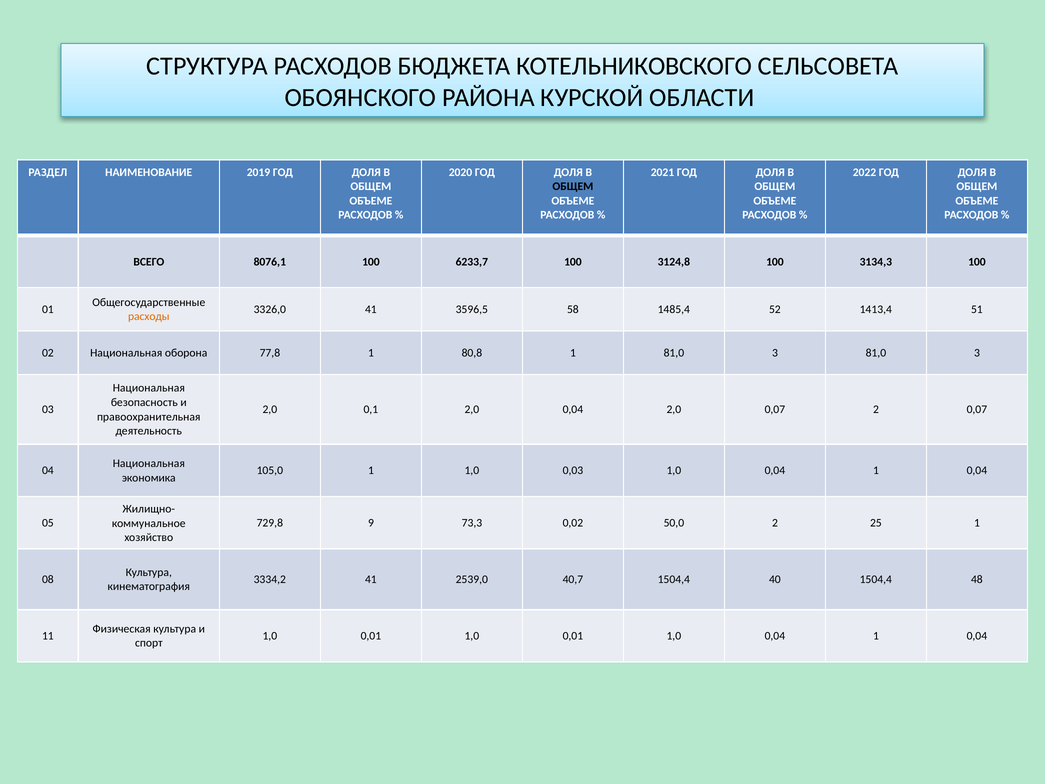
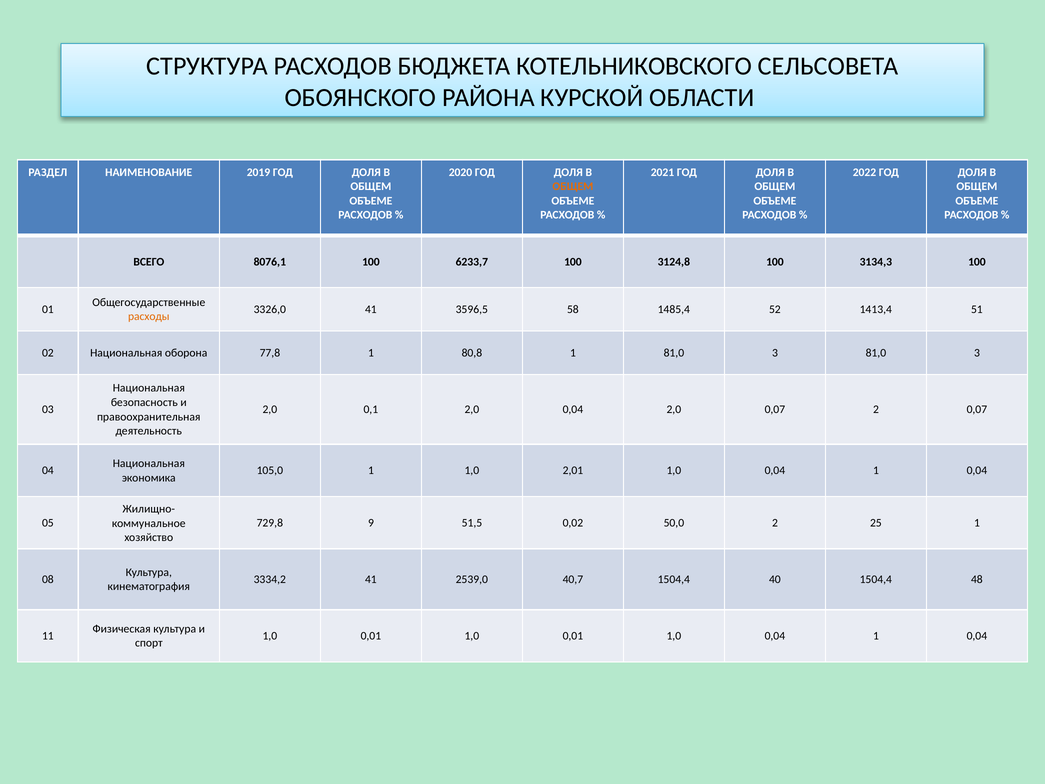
ОБЩЕМ at (573, 186) colour: black -> orange
0,03: 0,03 -> 2,01
73,3: 73,3 -> 51,5
